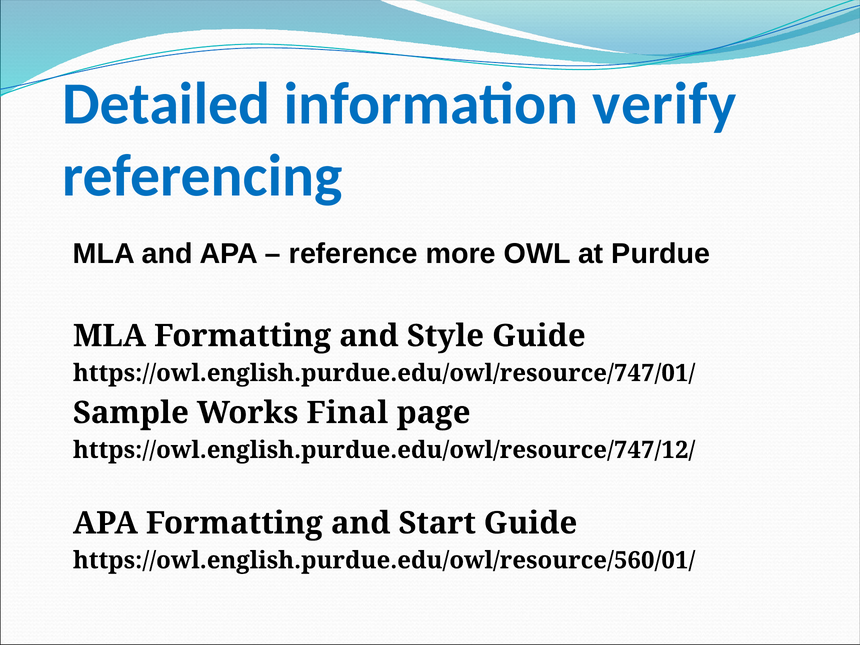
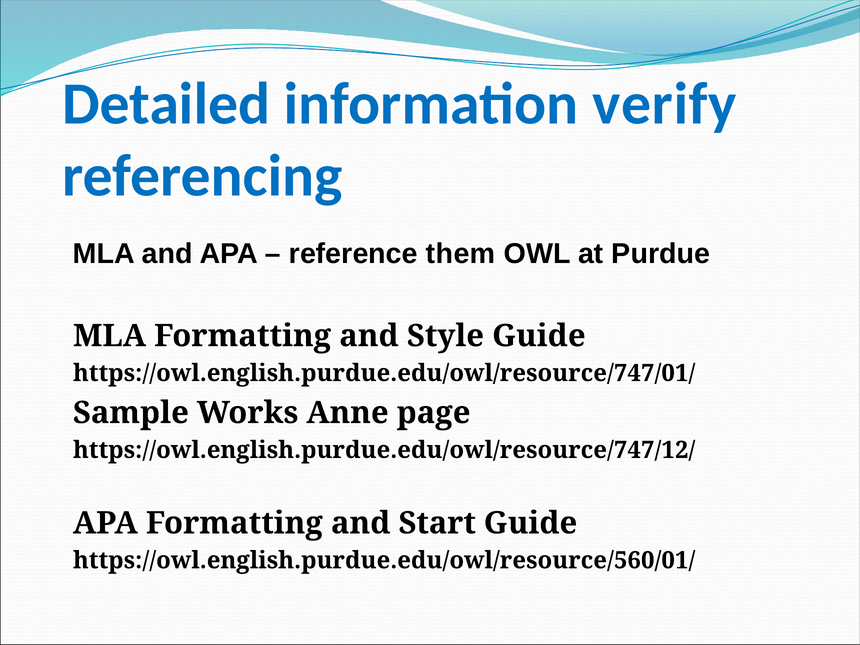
more: more -> them
Final: Final -> Anne
